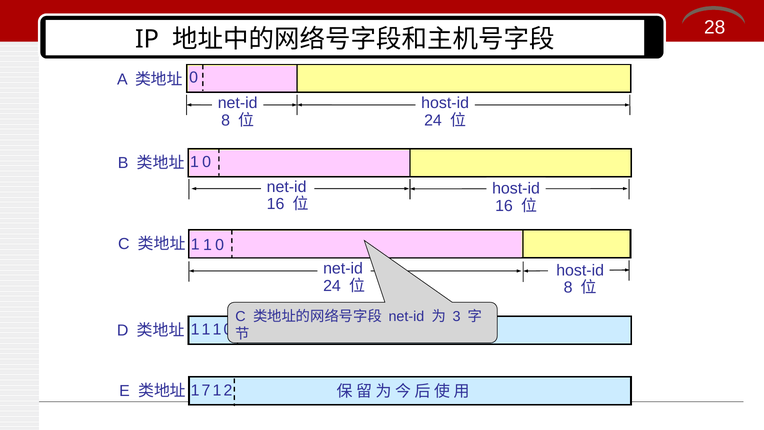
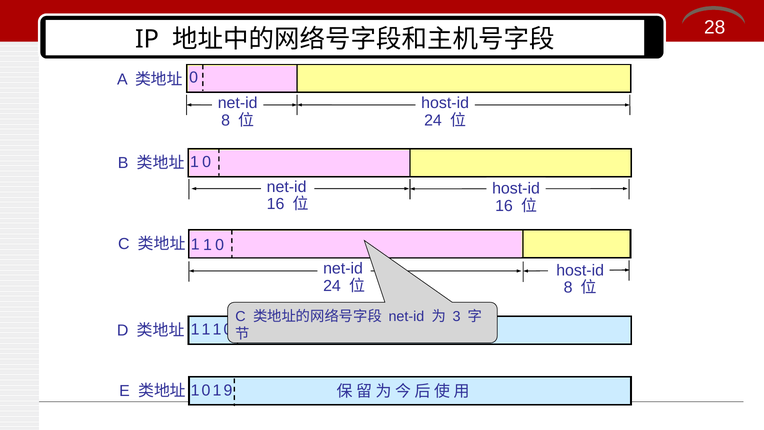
7 at (206, 390): 7 -> 0
2: 2 -> 9
